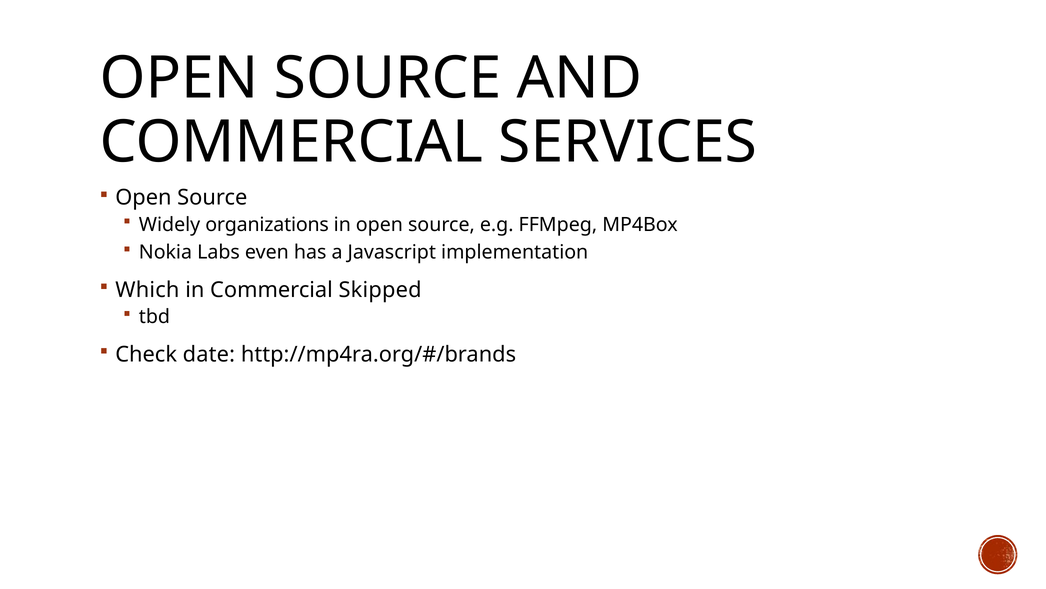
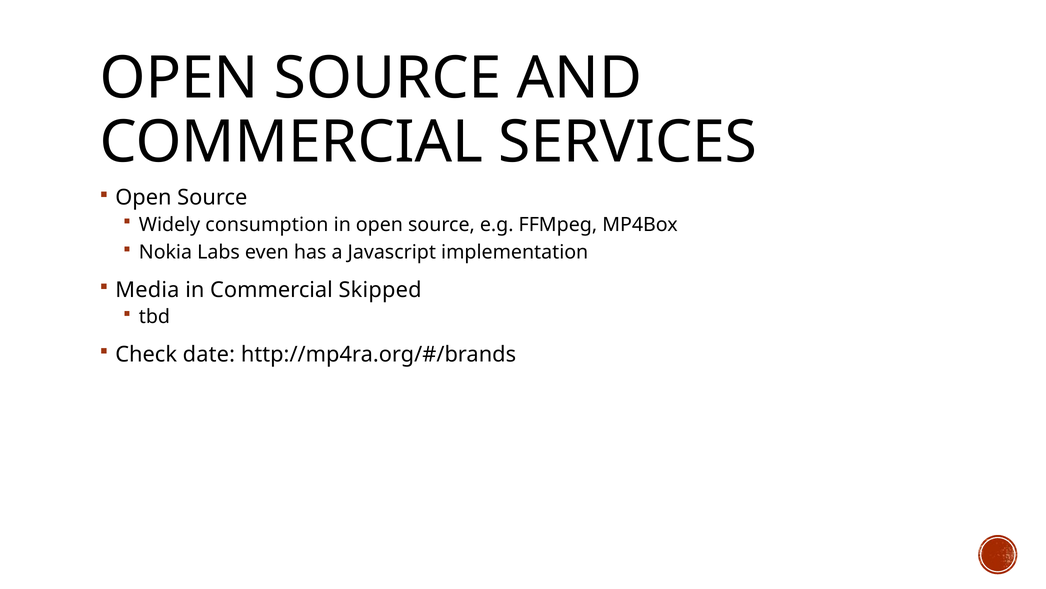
organizations: organizations -> consumption
Which: Which -> Media
